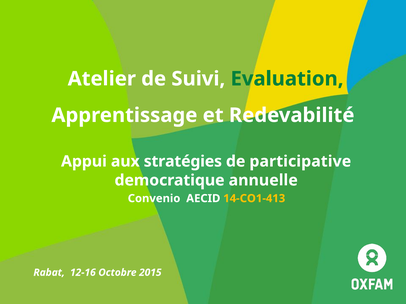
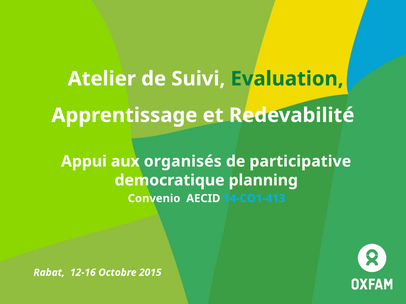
stratégies: stratégies -> organisés
annuelle: annuelle -> planning
14-CO1-413 colour: yellow -> light blue
